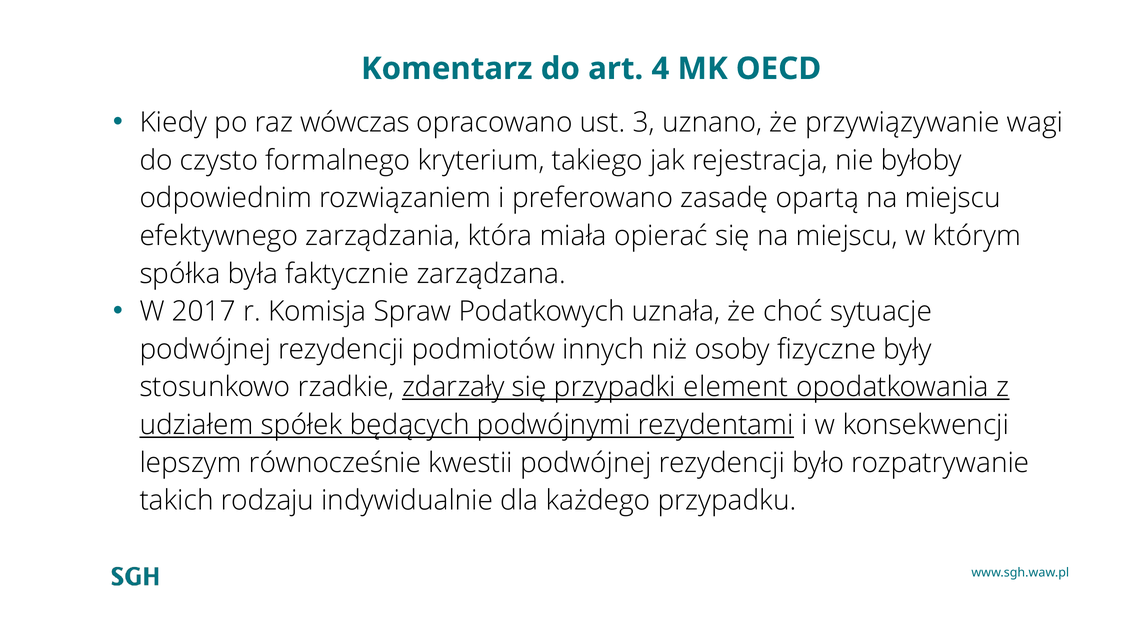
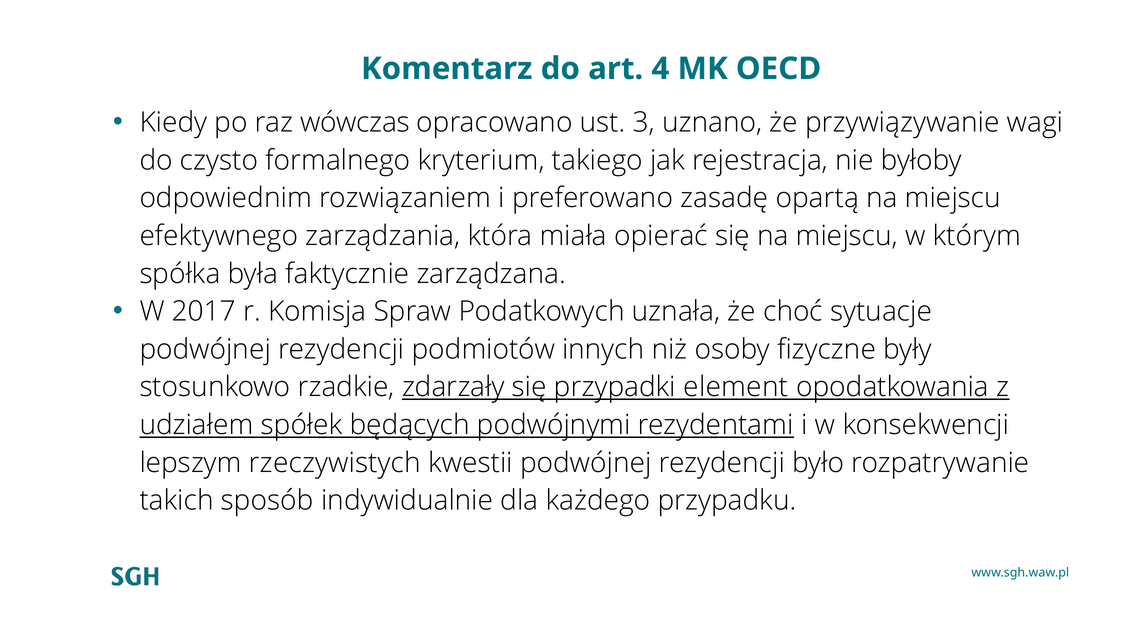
równocześnie: równocześnie -> rzeczywistych
rodzaju: rodzaju -> sposób
